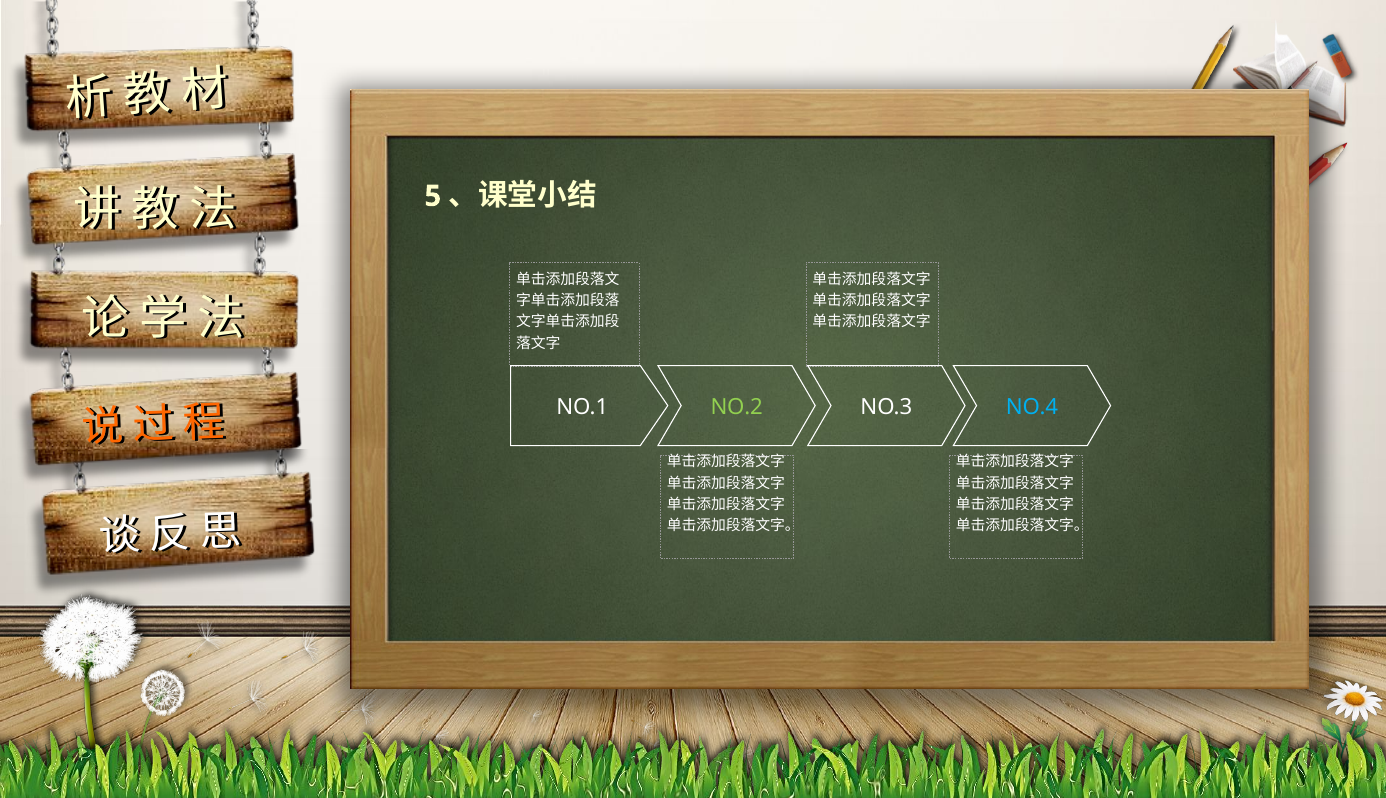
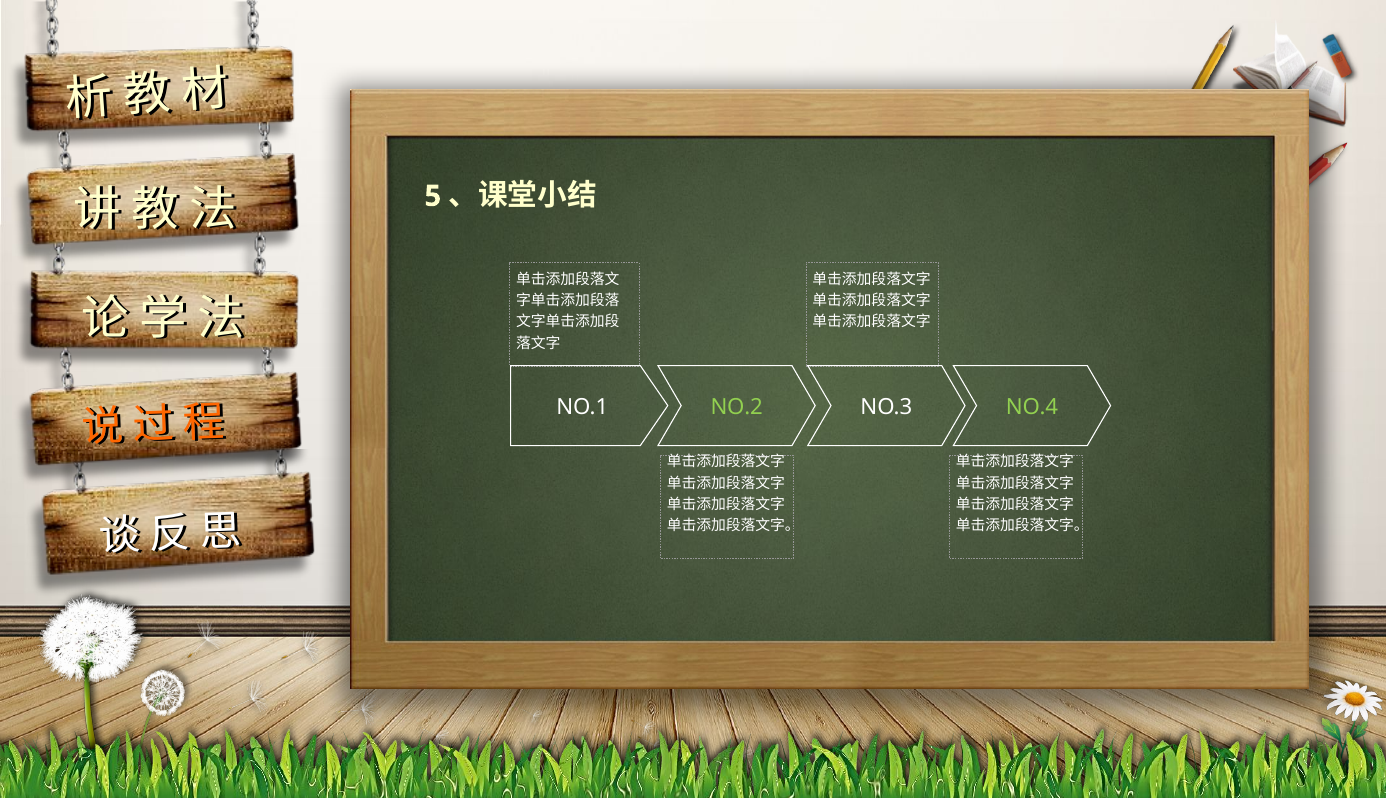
NO.4 colour: light blue -> light green
